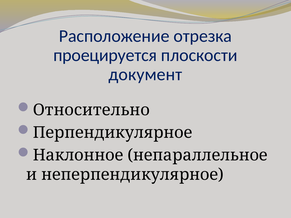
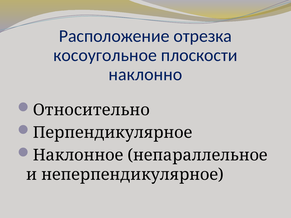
проецируется: проецируется -> косоугольное
документ: документ -> наклонно
